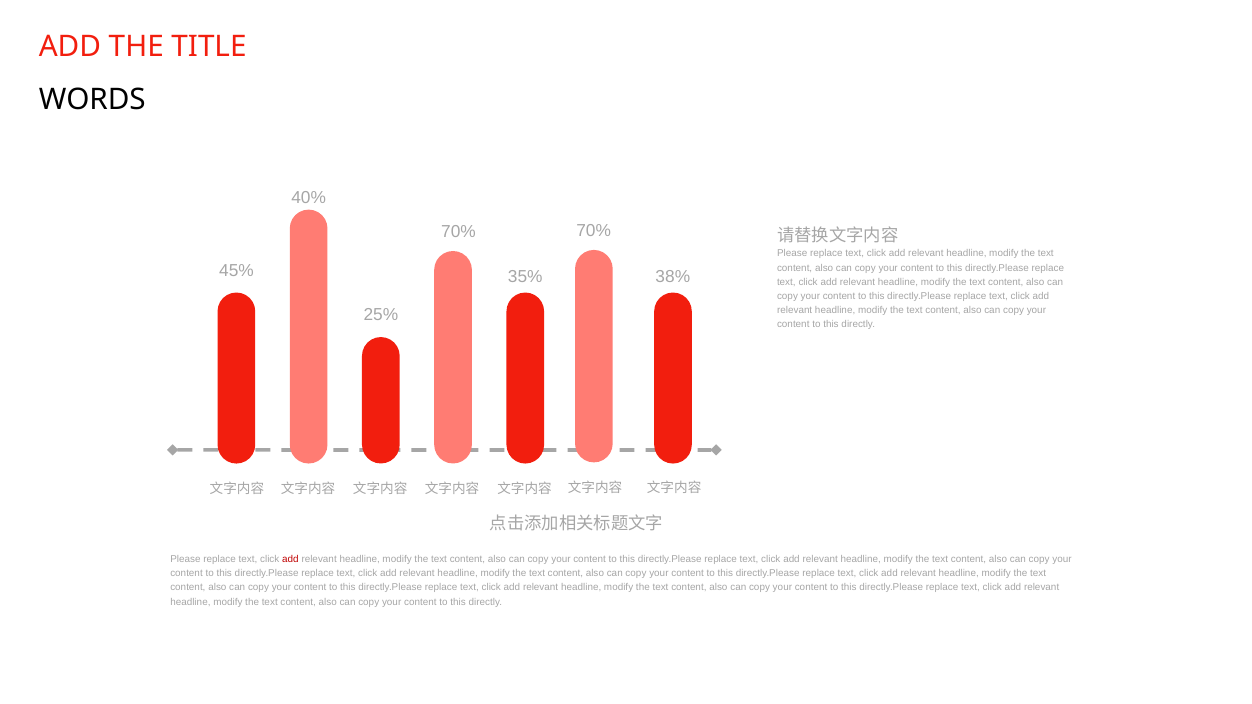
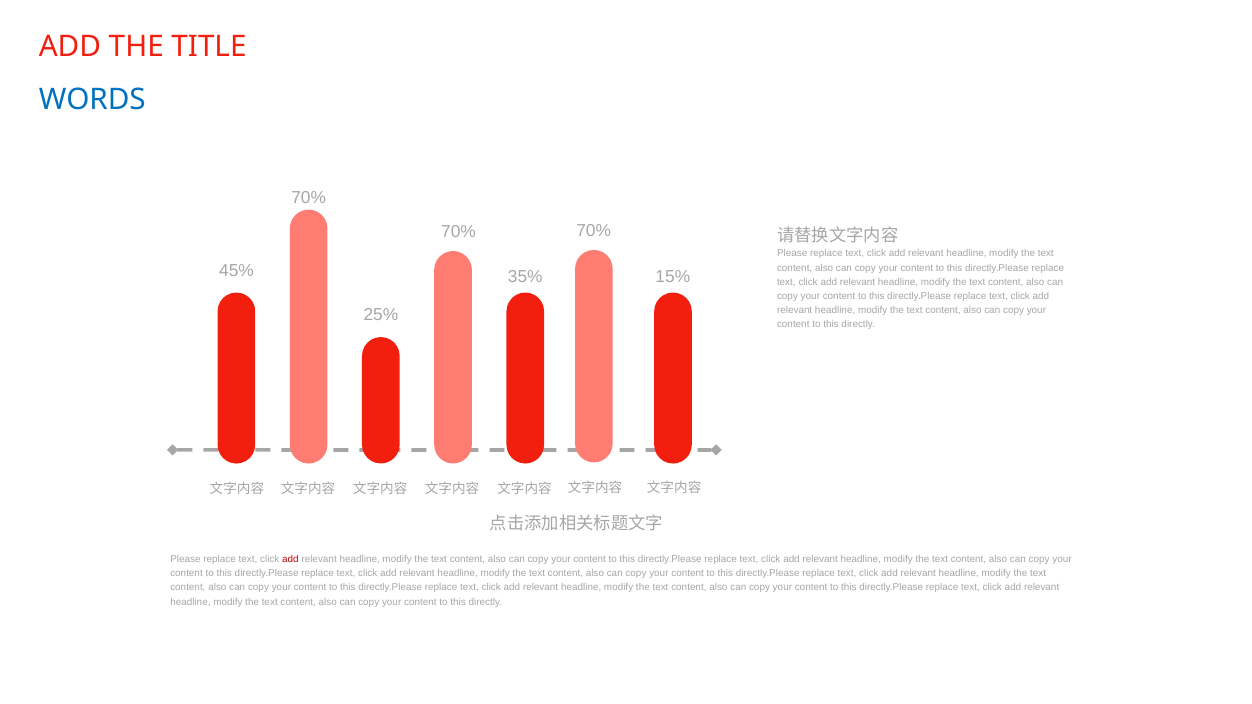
WORDS colour: black -> blue
40% at (309, 198): 40% -> 70%
38%: 38% -> 15%
